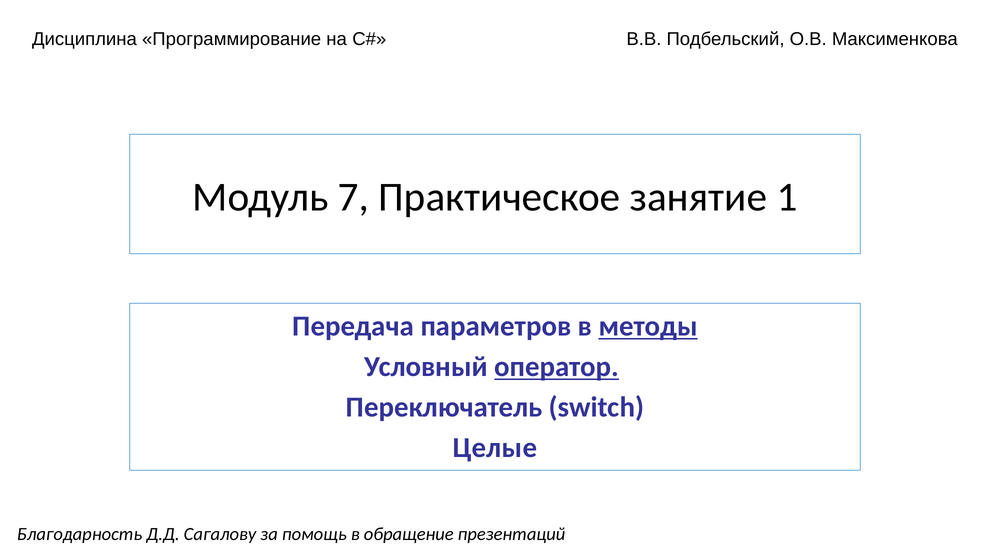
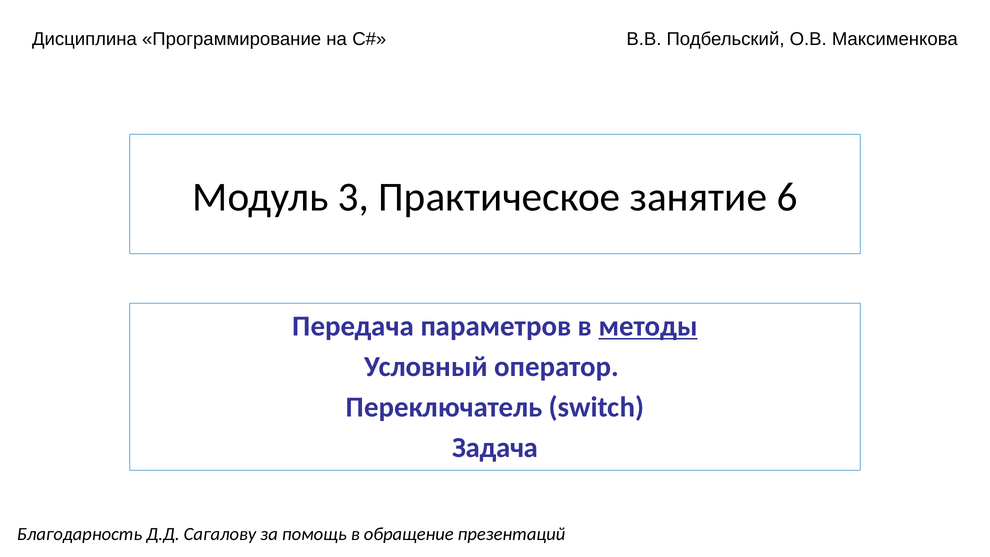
7: 7 -> 3
1: 1 -> 6
оператор underline: present -> none
Целые: Целые -> Задача
